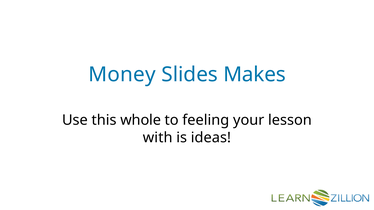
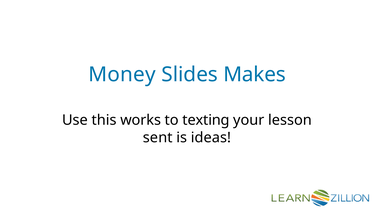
whole: whole -> works
feeling: feeling -> texting
with: with -> sent
